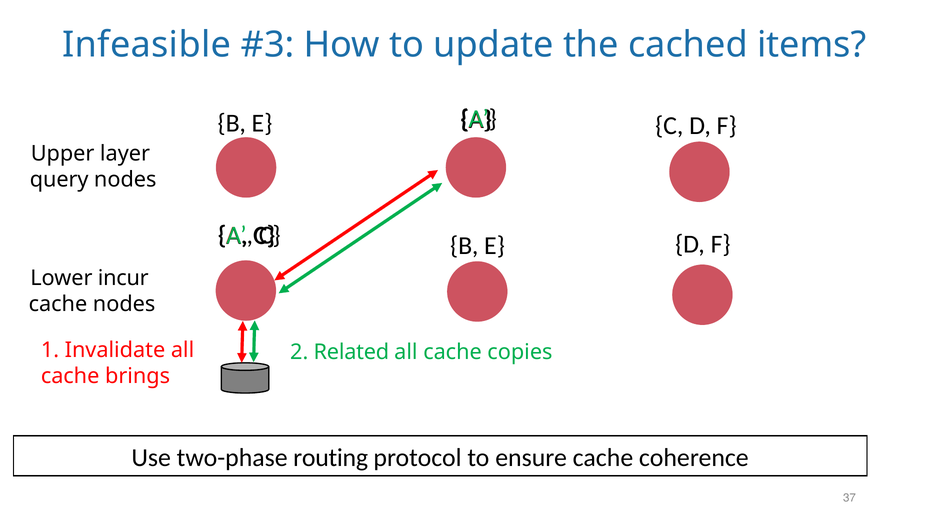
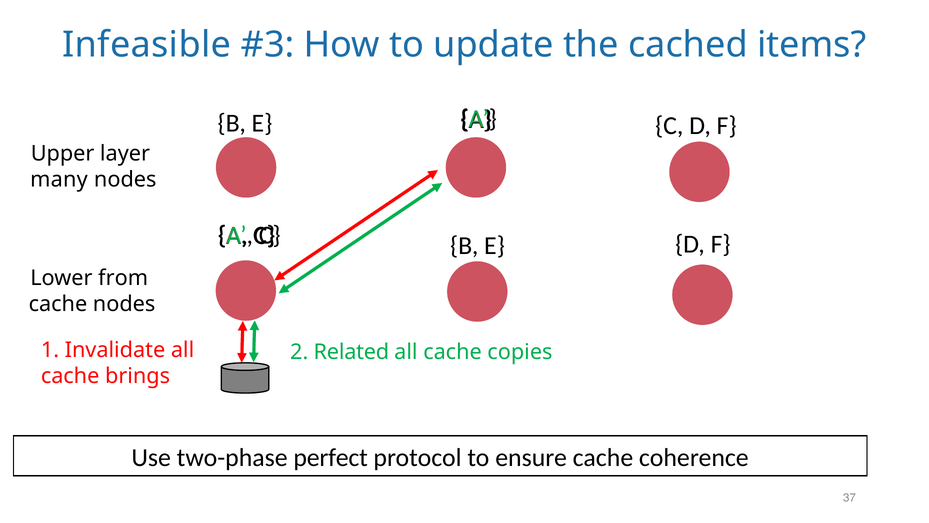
query: query -> many
incur: incur -> from
routing: routing -> perfect
